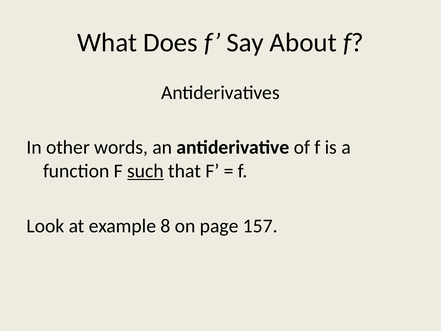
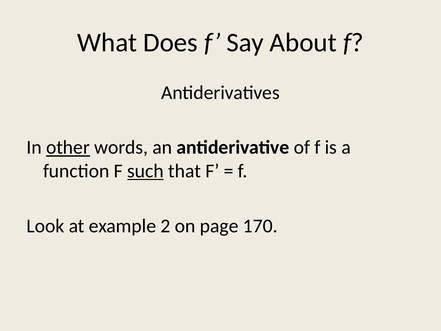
other underline: none -> present
8: 8 -> 2
157: 157 -> 170
